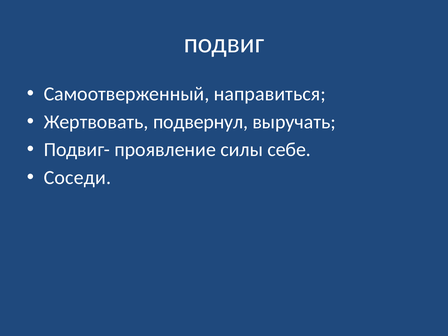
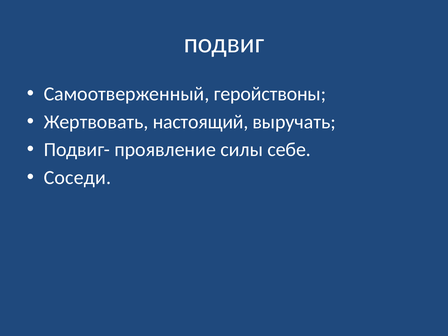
направиться: направиться -> геройствоны
подвернул: подвернул -> настоящий
